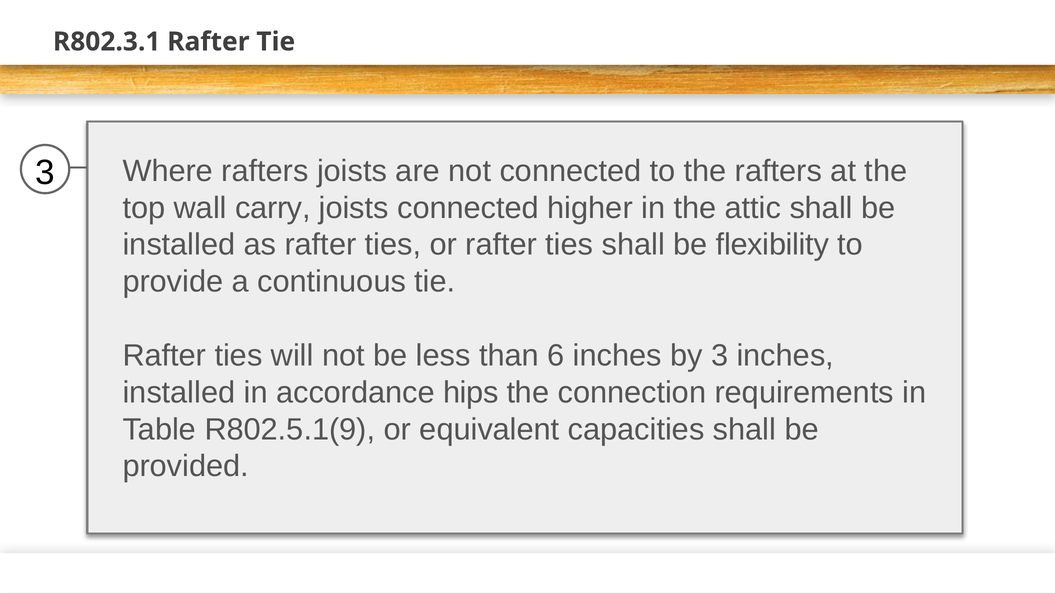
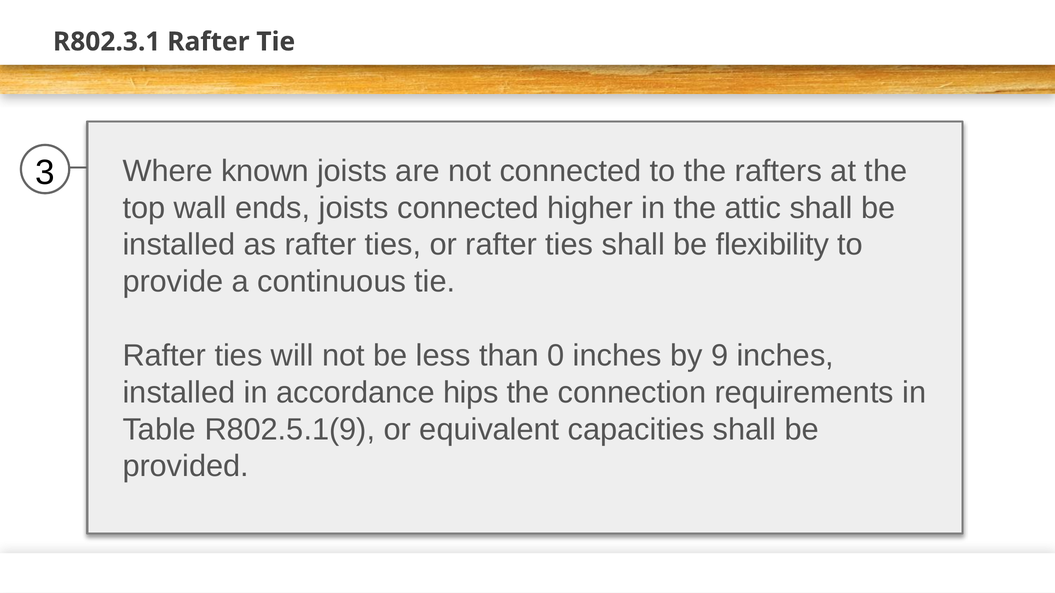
Where rafters: rafters -> known
carry: carry -> ends
6: 6 -> 0
by 3: 3 -> 9
